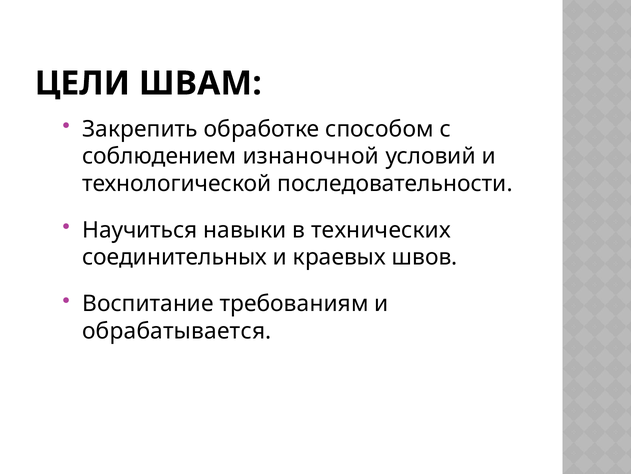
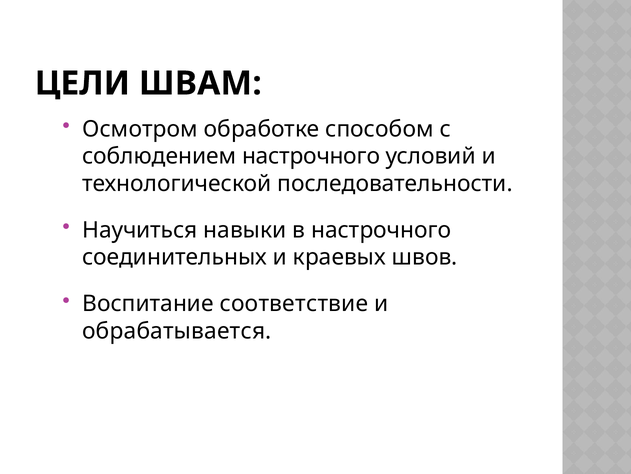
Закрепить: Закрепить -> Осмотром
соблюдением изнаночной: изнаночной -> настрочного
в технических: технических -> настрочного
требованиям: требованиям -> соответствие
